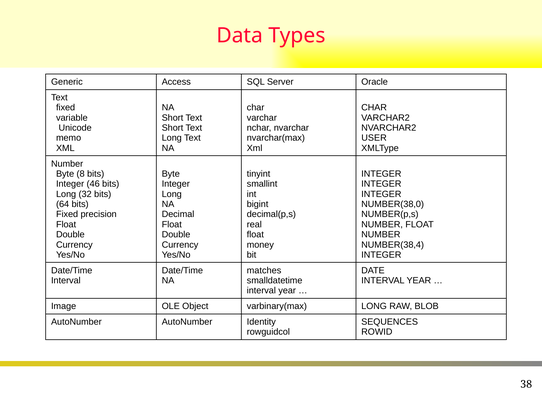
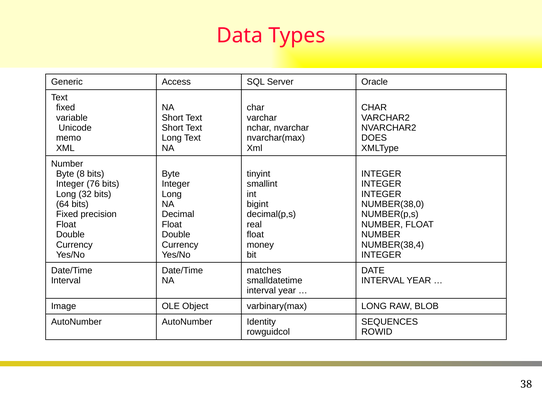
USER: USER -> DOES
46: 46 -> 76
